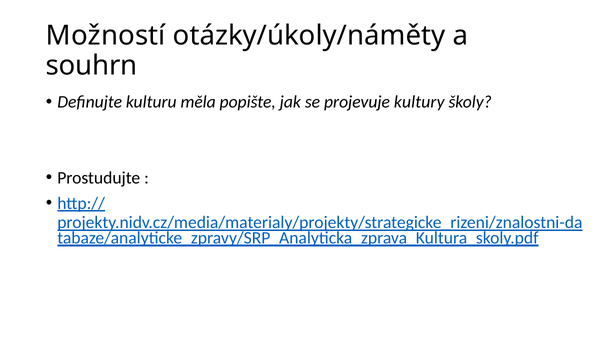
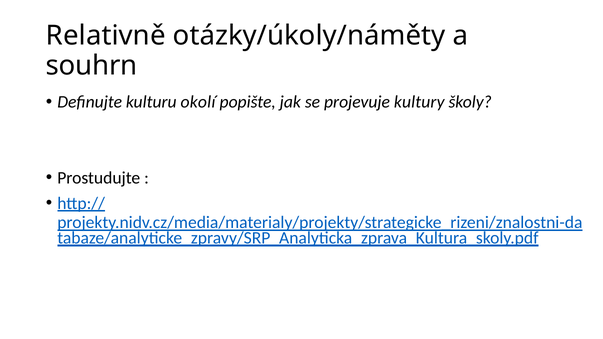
Možností: Možností -> Relativně
měla: měla -> okolí
